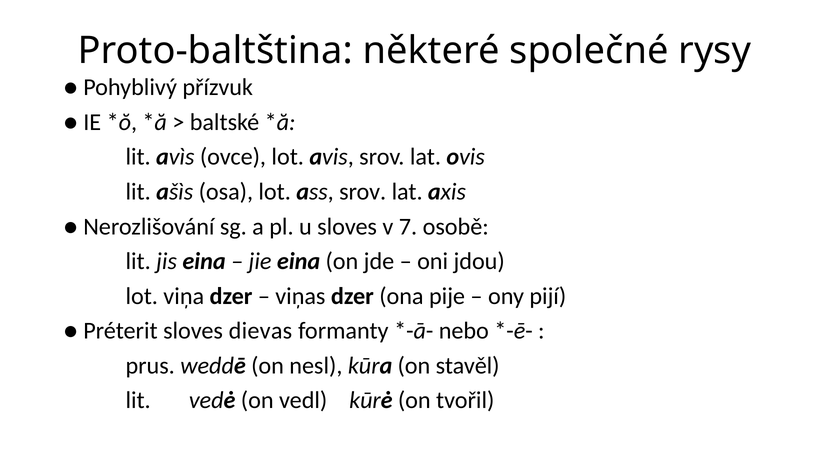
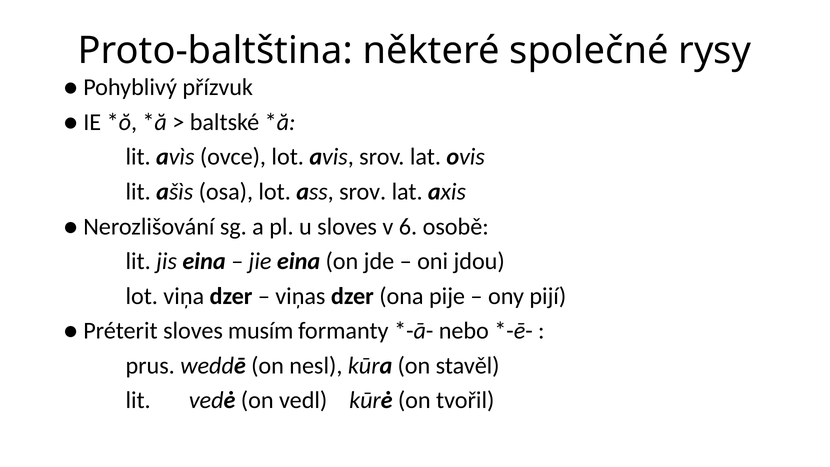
7: 7 -> 6
dievas: dievas -> musím
